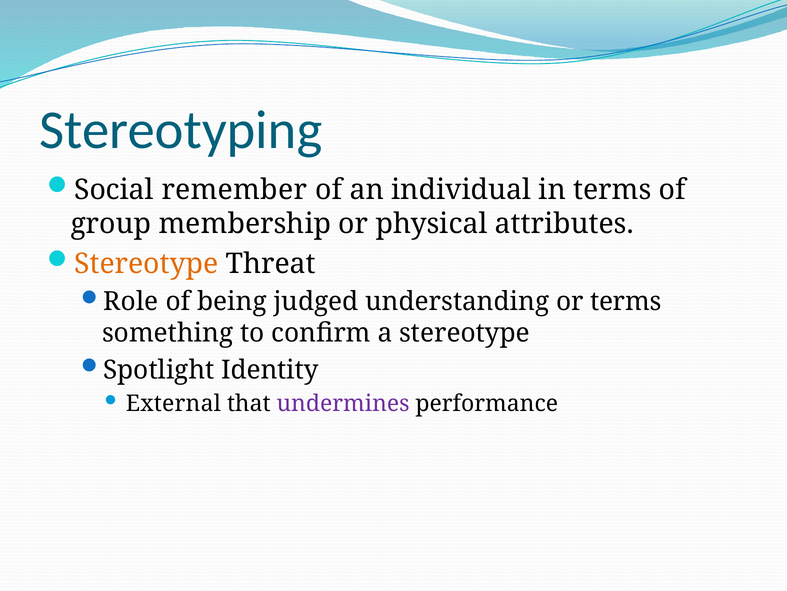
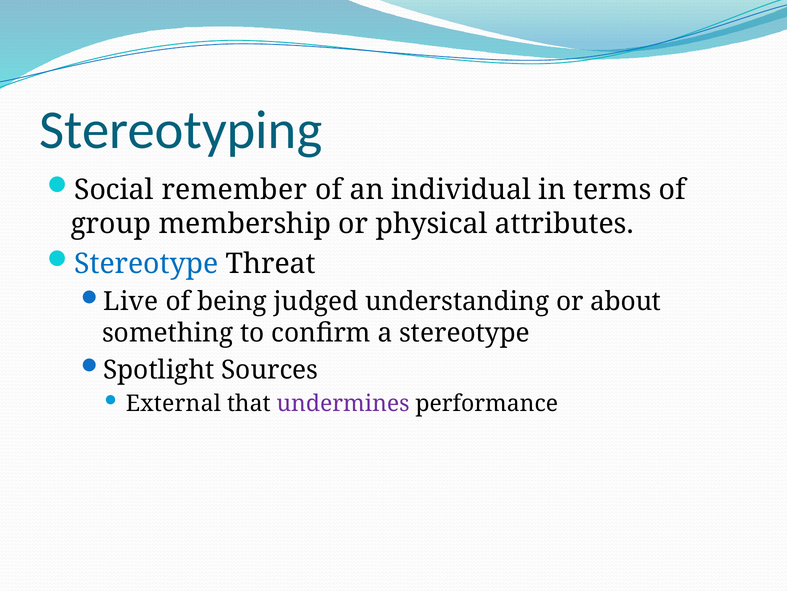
Stereotype at (146, 263) colour: orange -> blue
Role: Role -> Live
or terms: terms -> about
Identity: Identity -> Sources
